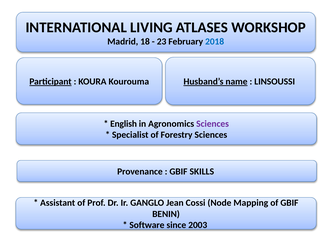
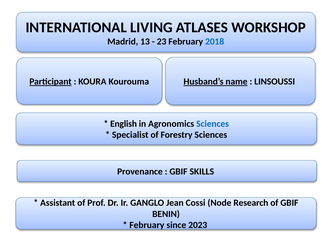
18: 18 -> 13
Sciences at (213, 124) colour: purple -> blue
Mapping: Mapping -> Research
Software at (147, 225): Software -> February
2003: 2003 -> 2023
